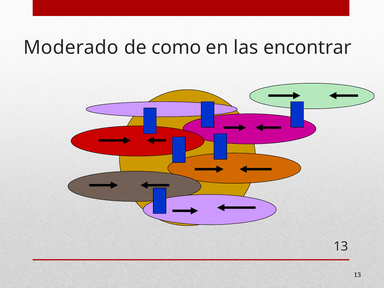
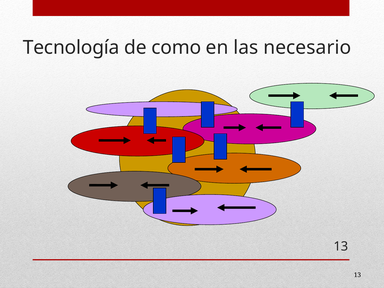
Moderado: Moderado -> Tecnología
encontrar: encontrar -> necesario
